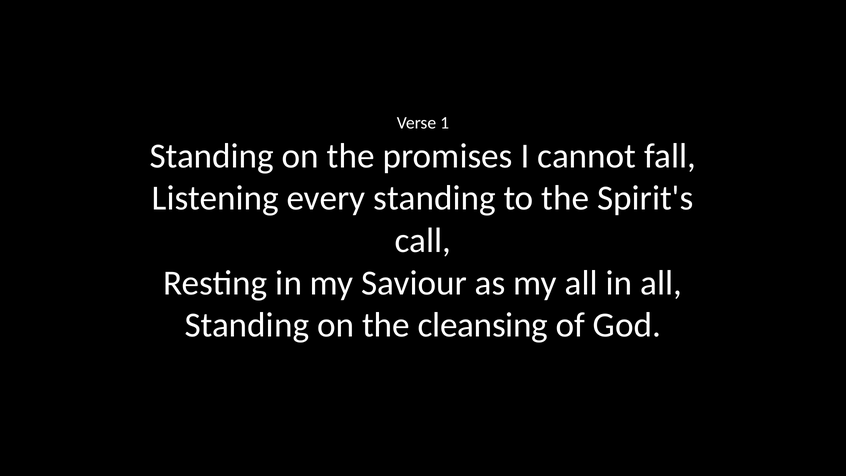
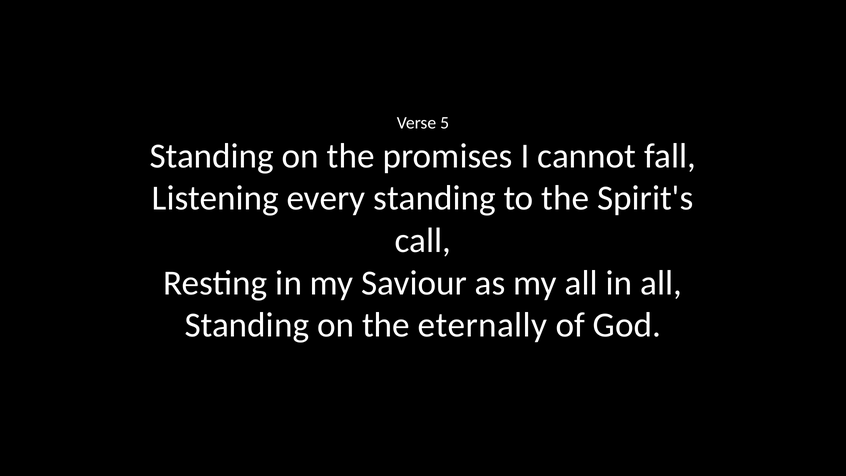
1: 1 -> 5
cleansing: cleansing -> eternally
